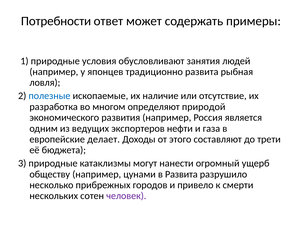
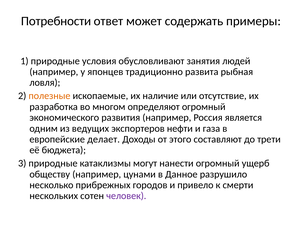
полезные colour: blue -> orange
определяют природой: природой -> огромный
в Развита: Развита -> Данное
